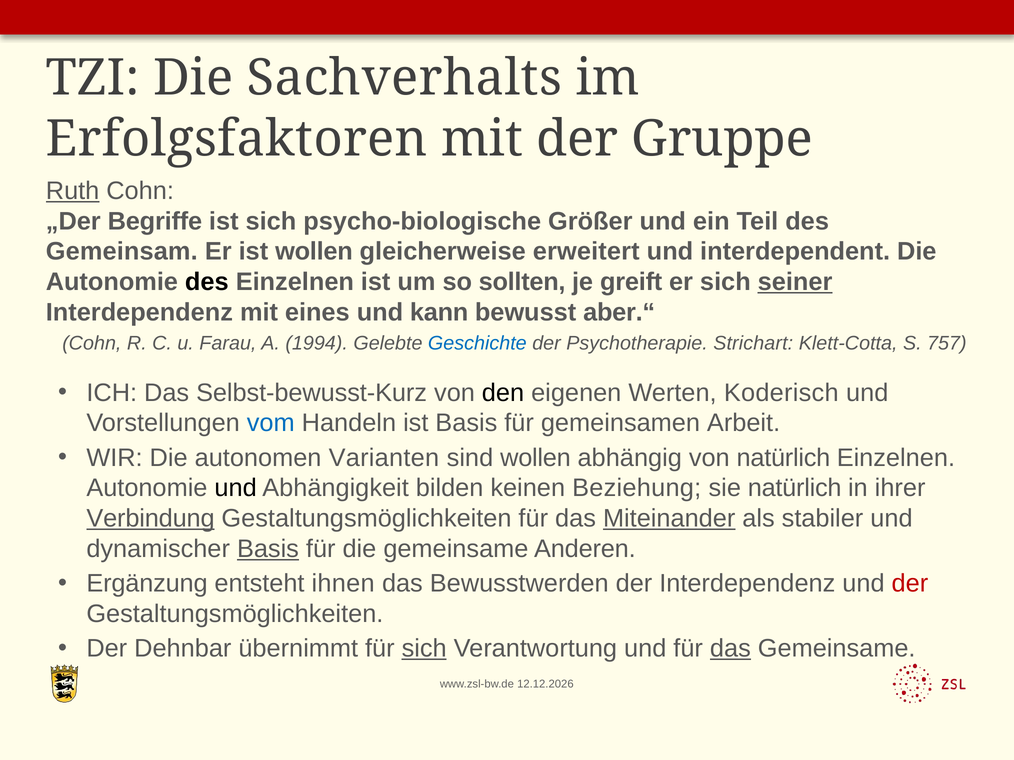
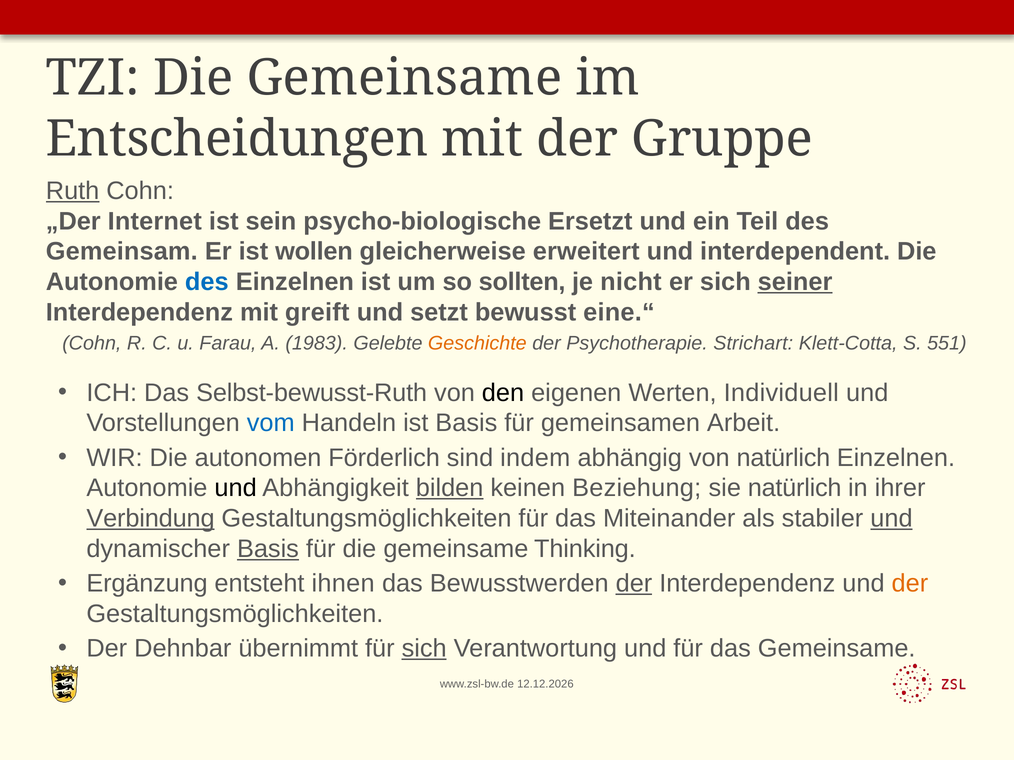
TZI Die Sachverhalts: Sachverhalts -> Gemeinsame
Erfolgsfaktoren: Erfolgsfaktoren -> Entscheidungen
Begriffe: Begriffe -> Internet
ist sich: sich -> sein
Größer: Größer -> Ersetzt
des at (207, 282) colour: black -> blue
greift: greift -> nicht
eines: eines -> greift
kann: kann -> setzt
aber.“: aber.“ -> eine.“
1994: 1994 -> 1983
Geschichte colour: blue -> orange
757: 757 -> 551
Selbst-bewusst-Kurz: Selbst-bewusst-Kurz -> Selbst-bewusst-Ruth
Koderisch: Koderisch -> Individuell
Varianten: Varianten -> Förderlich
sind wollen: wollen -> indem
bilden underline: none -> present
Miteinander underline: present -> none
und at (892, 519) underline: none -> present
Anderen: Anderen -> Thinking
der at (634, 584) underline: none -> present
der at (910, 584) colour: red -> orange
das at (730, 649) underline: present -> none
